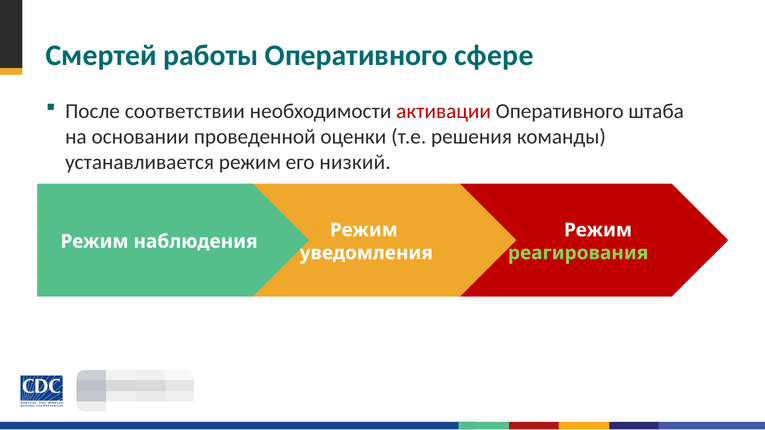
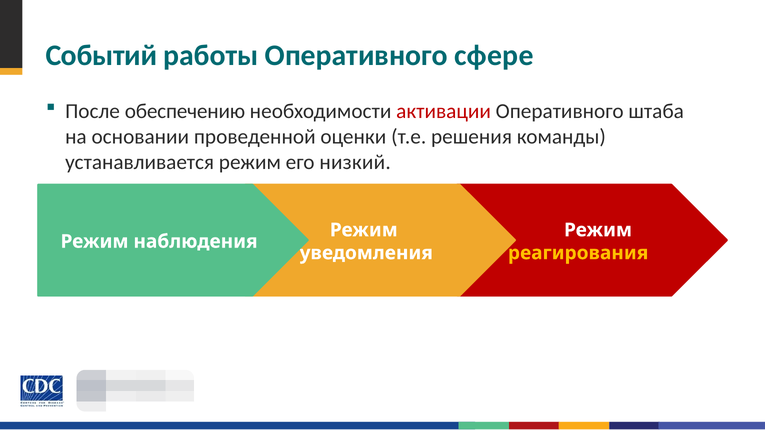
Смертей: Смертей -> Событий
соответствии: соответствии -> обеспечению
реагирования colour: light green -> yellow
